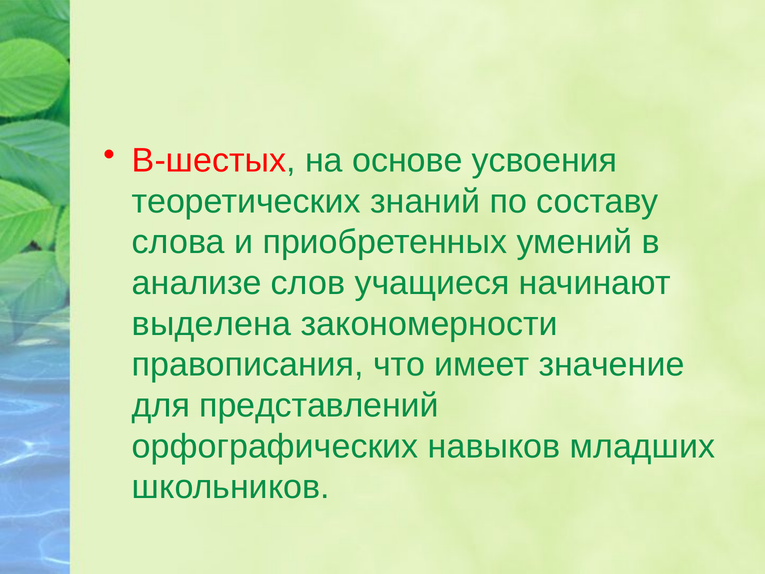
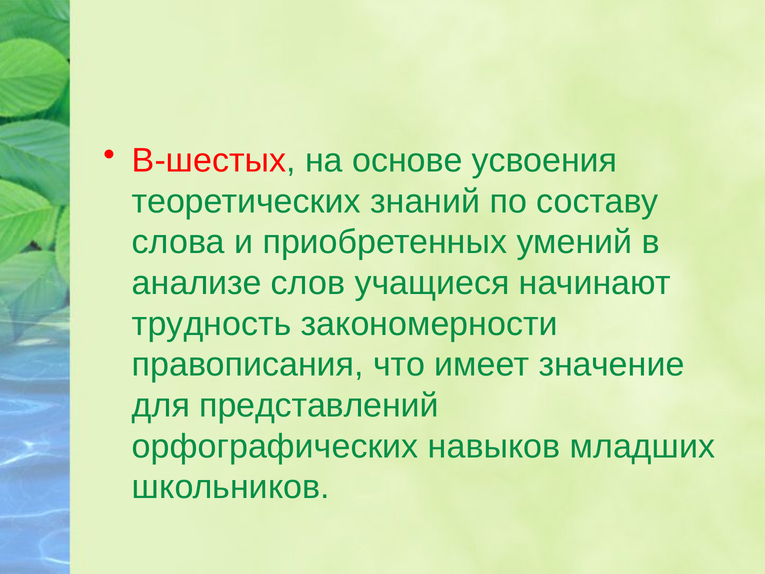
выделена: выделена -> трудность
